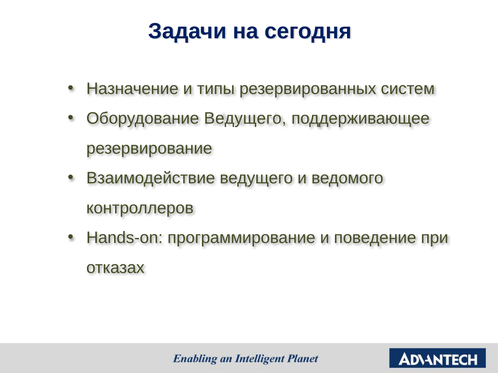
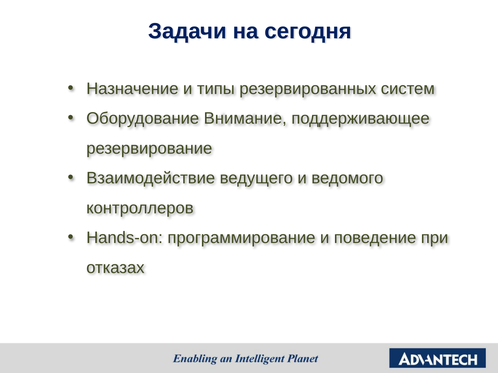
Оборудование Ведущего: Ведущего -> Внимание
